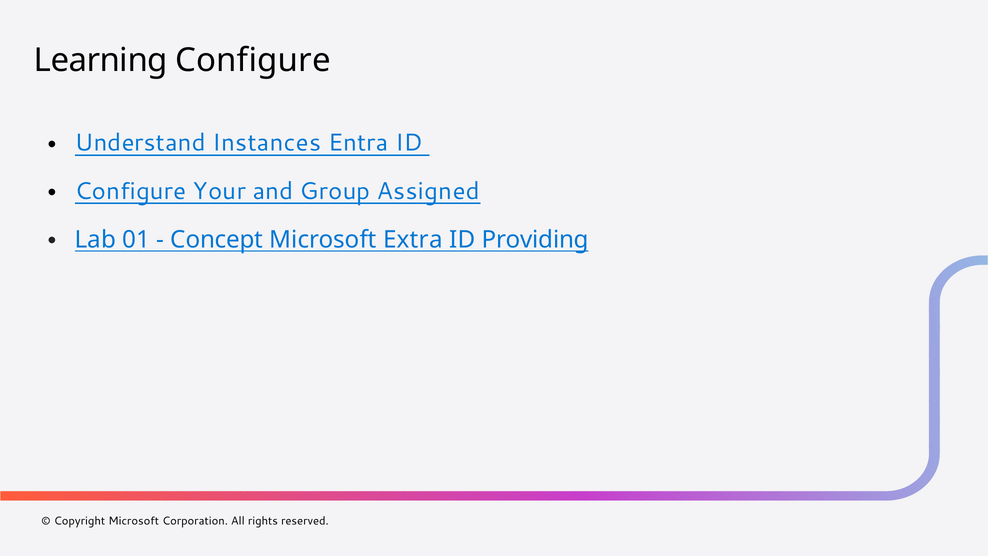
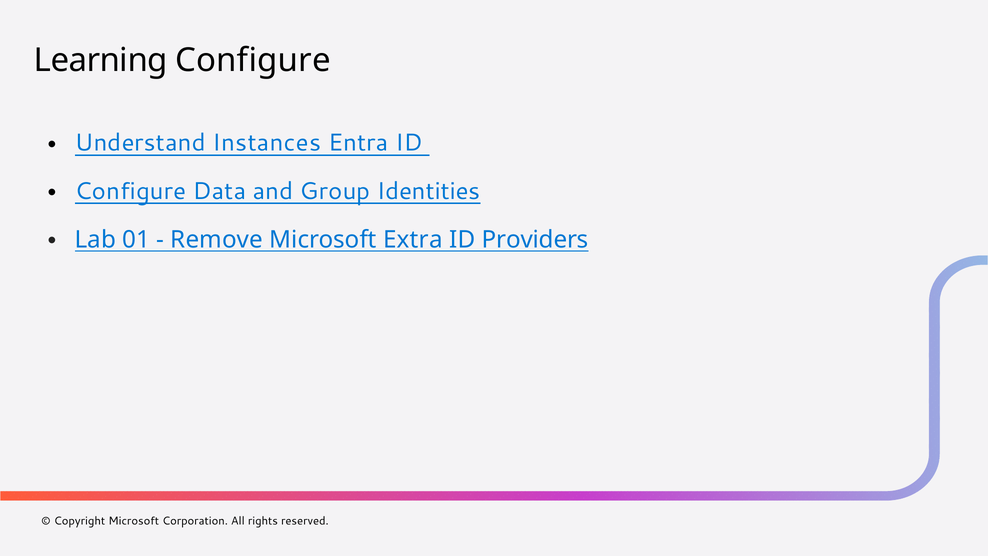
Your: Your -> Data
Assigned: Assigned -> Identities
Concept: Concept -> Remove
Providing: Providing -> Providers
